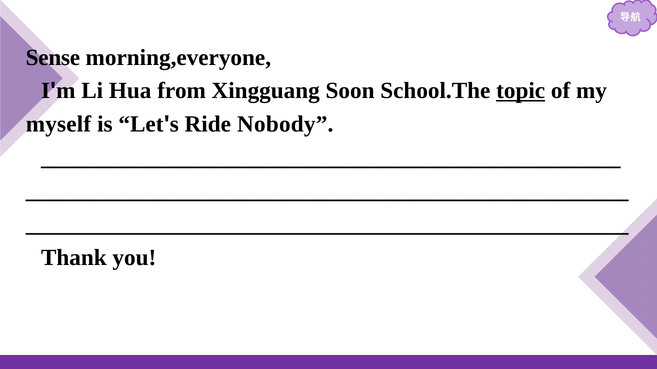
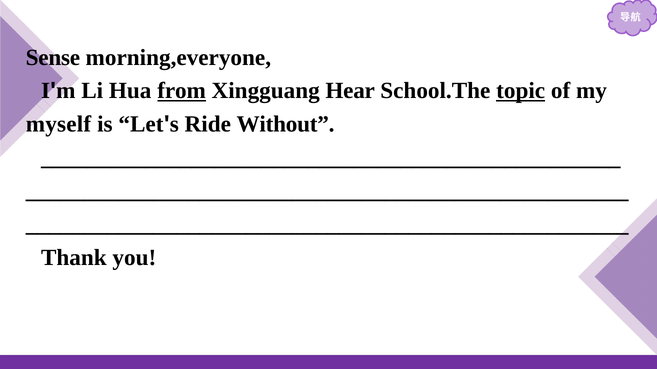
from underline: none -> present
Soon: Soon -> Hear
Nobody: Nobody -> Without
